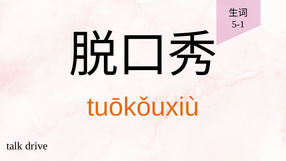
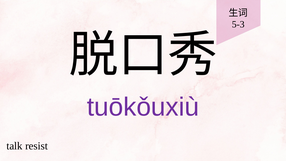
5-1: 5-1 -> 5-3
tuōkǒuxiù colour: orange -> purple
drive: drive -> resist
